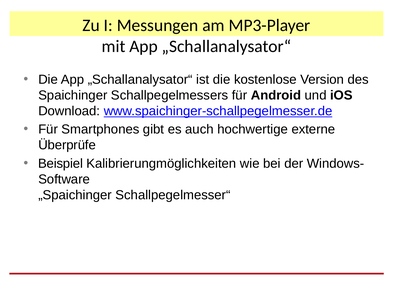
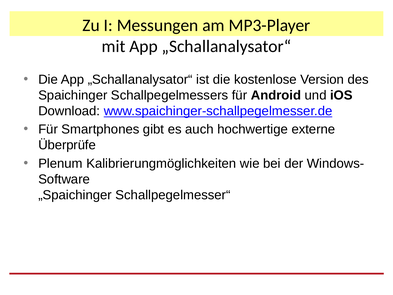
Beispiel: Beispiel -> Plenum
